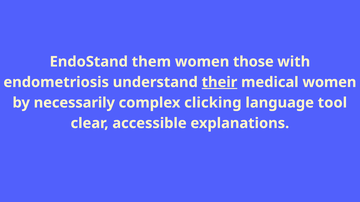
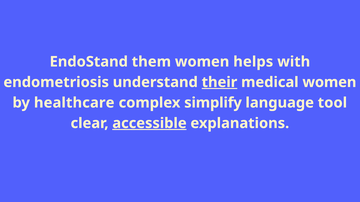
those: those -> helps
necessarily: necessarily -> healthcare
clicking: clicking -> simplify
accessible underline: none -> present
